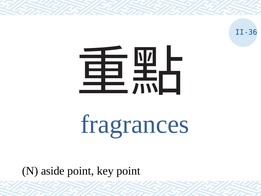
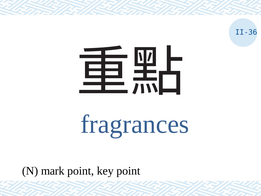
aside: aside -> mark
